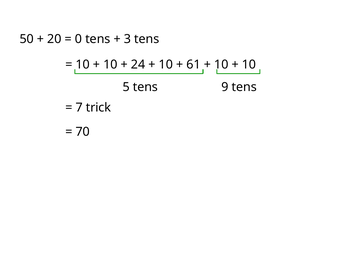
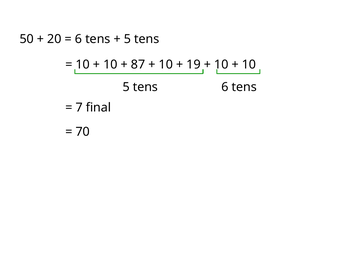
0 at (79, 39): 0 -> 6
3 at (127, 39): 3 -> 5
24: 24 -> 87
61: 61 -> 19
tens 9: 9 -> 6
trick: trick -> final
